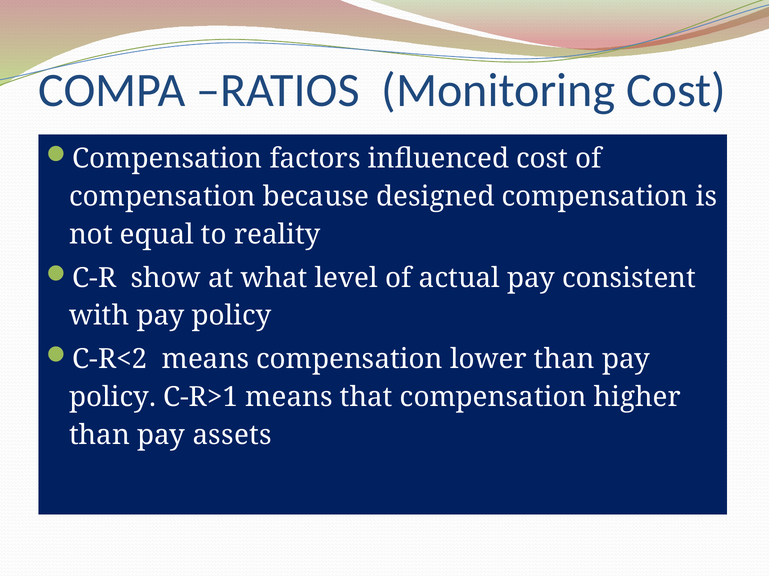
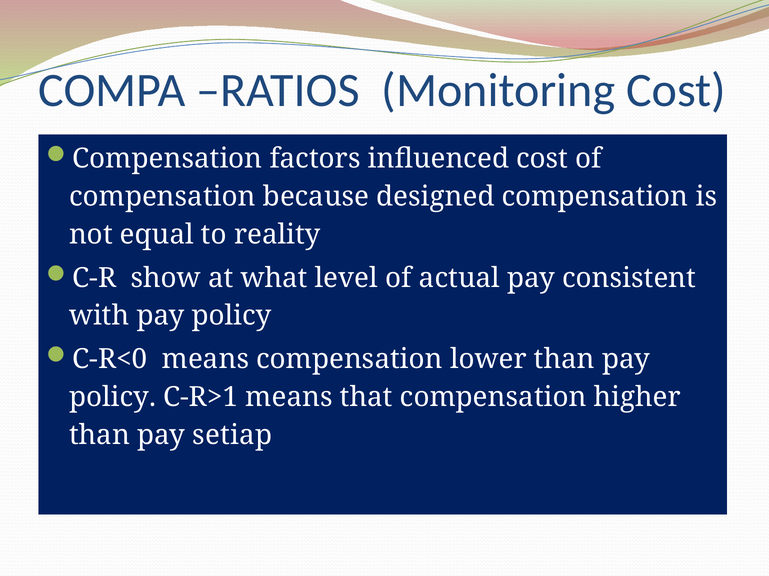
C-R<2: C-R<2 -> C-R<0
assets: assets -> setiap
